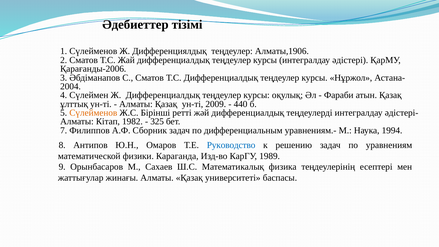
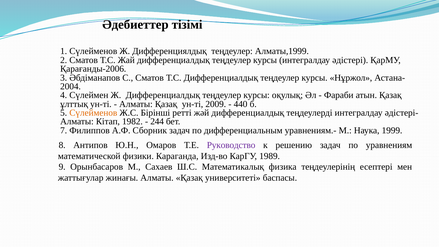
Алматы,1906: Алматы,1906 -> Алматы,1999
325: 325 -> 244
1994: 1994 -> 1999
Руководство colour: blue -> purple
